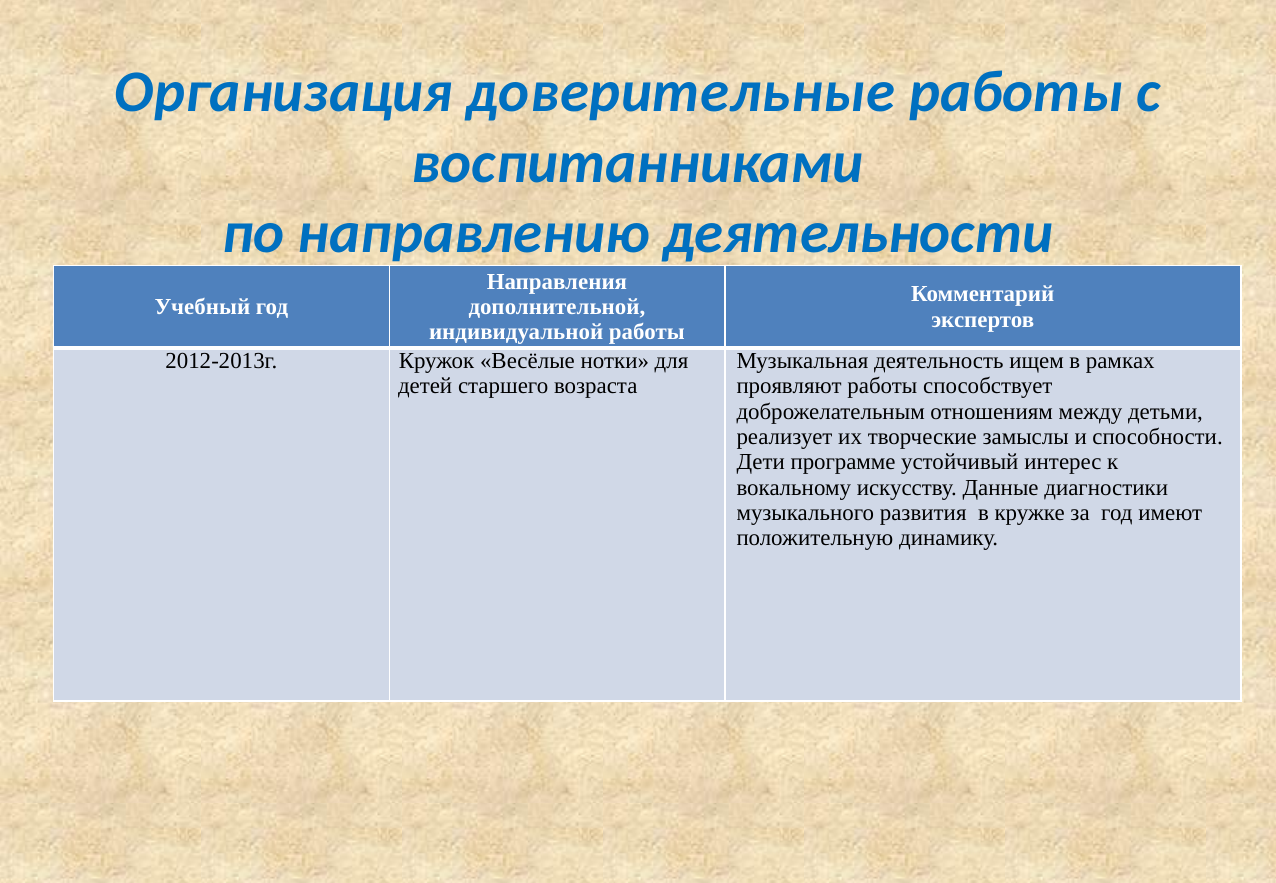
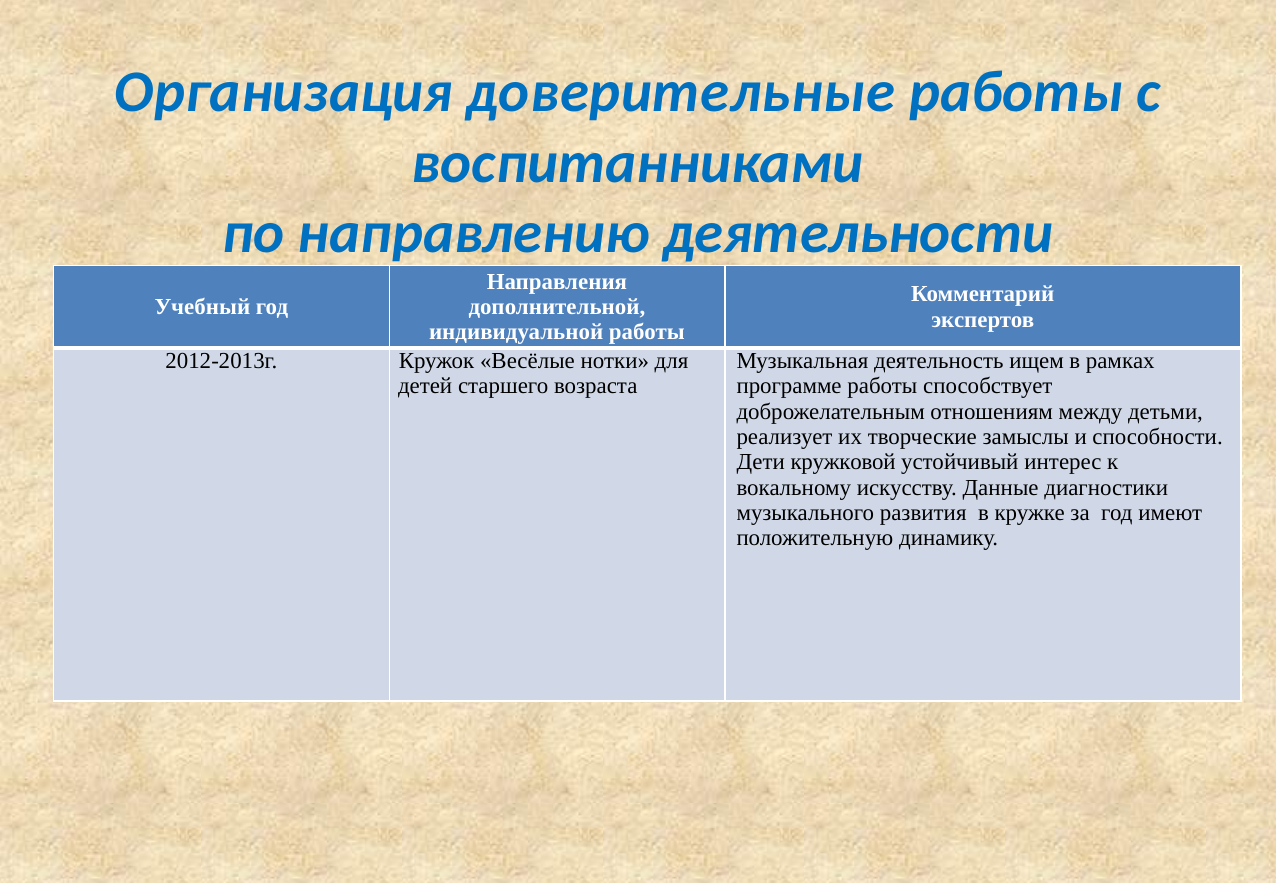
проявляют: проявляют -> программе
программе: программе -> кружковой
